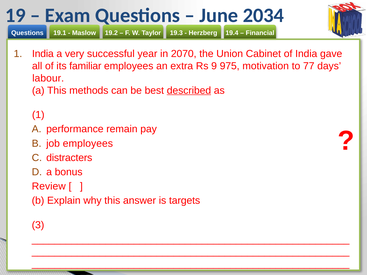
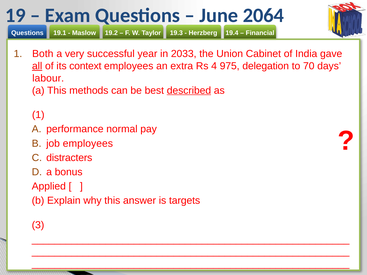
2034: 2034 -> 2064
1 India: India -> Both
2070: 2070 -> 2033
all underline: none -> present
familiar: familiar -> context
Rs 9: 9 -> 4
motivation: motivation -> delegation
77: 77 -> 70
remain: remain -> normal
Review: Review -> Applied
